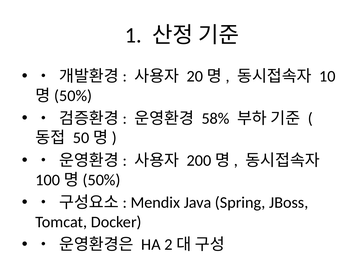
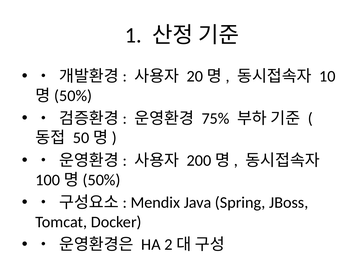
58%: 58% -> 75%
